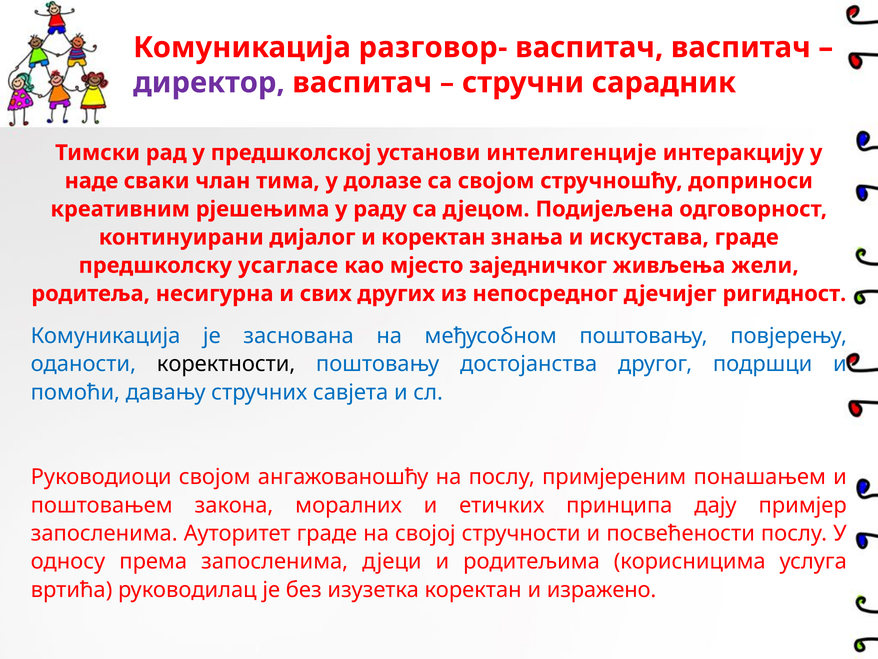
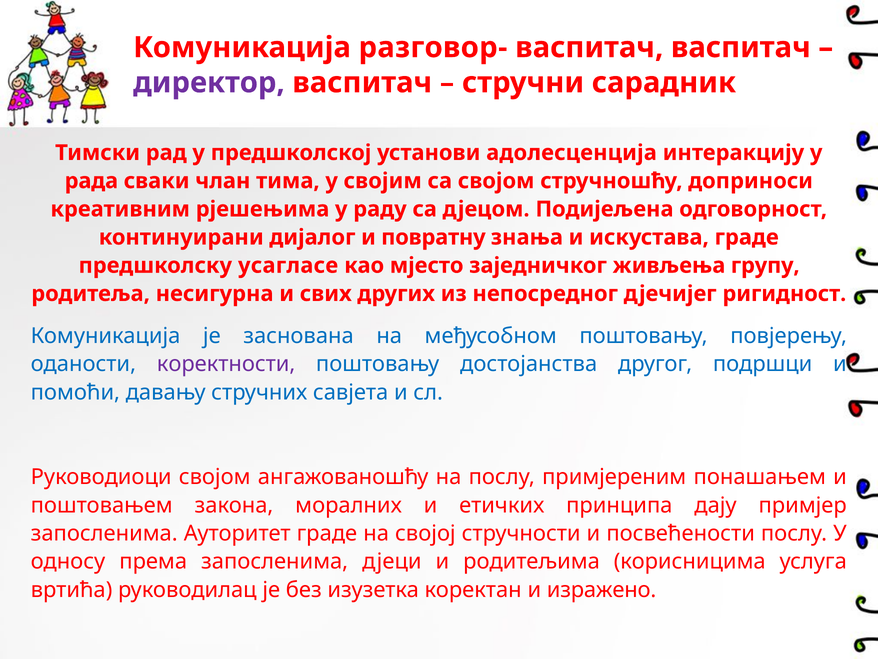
интелигенције: интелигенције -> адолесценција
наде: наде -> рада
долазе: долазе -> својим
и коректан: коректан -> повратну
жели: жели -> групу
коректности colour: black -> purple
